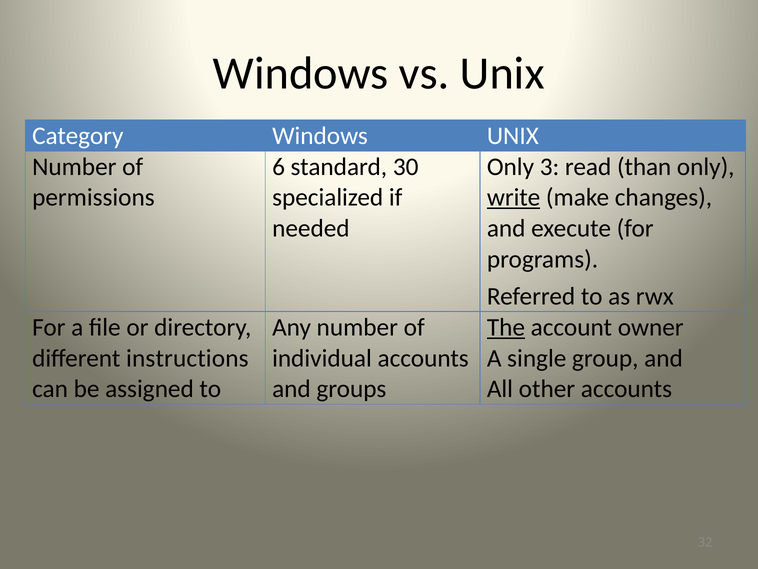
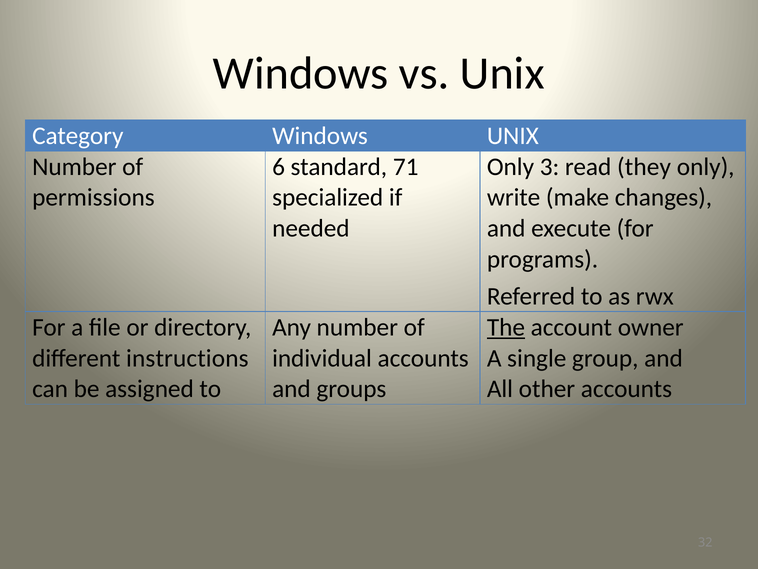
30: 30 -> 71
than: than -> they
write underline: present -> none
